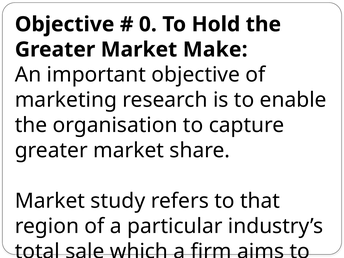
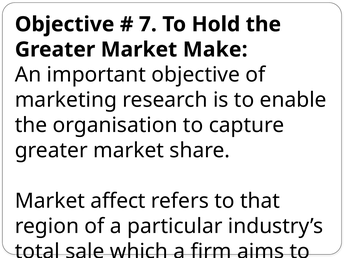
0: 0 -> 7
study: study -> affect
